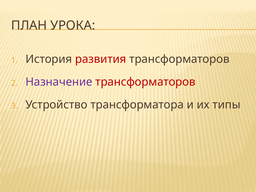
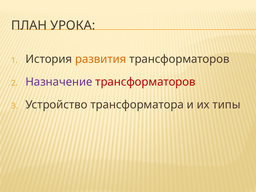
развития colour: red -> orange
